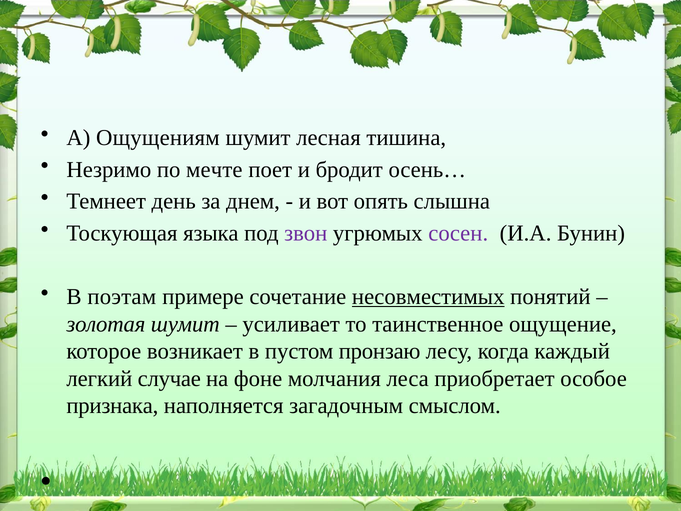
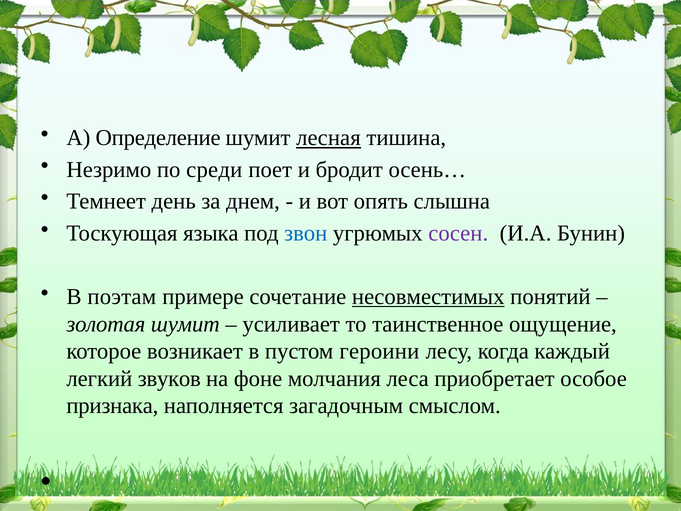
Ощущениям: Ощущениям -> Определение
лесная underline: none -> present
мечте: мечте -> среди
звон colour: purple -> blue
пронзаю: пронзаю -> героини
случае: случае -> звуков
